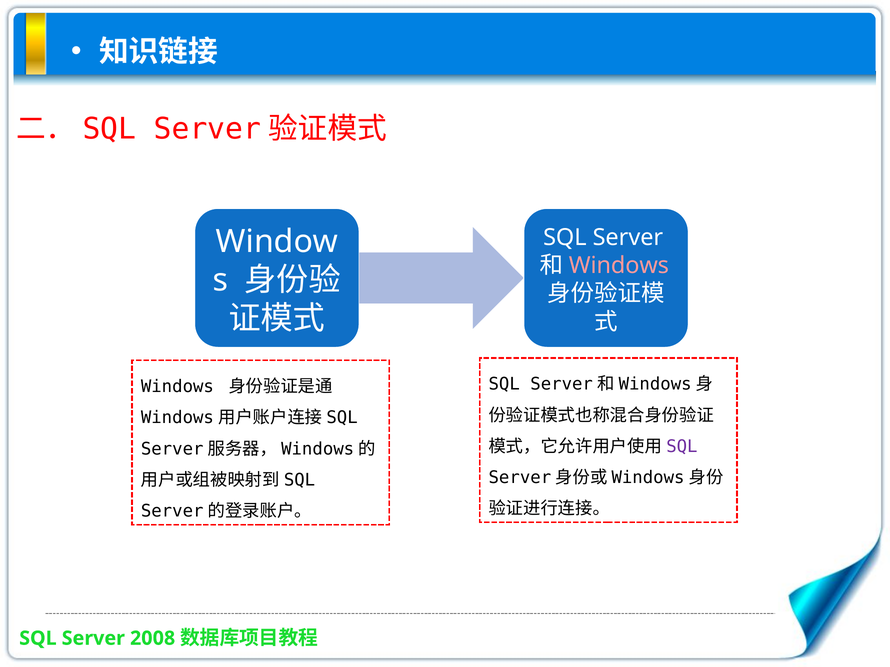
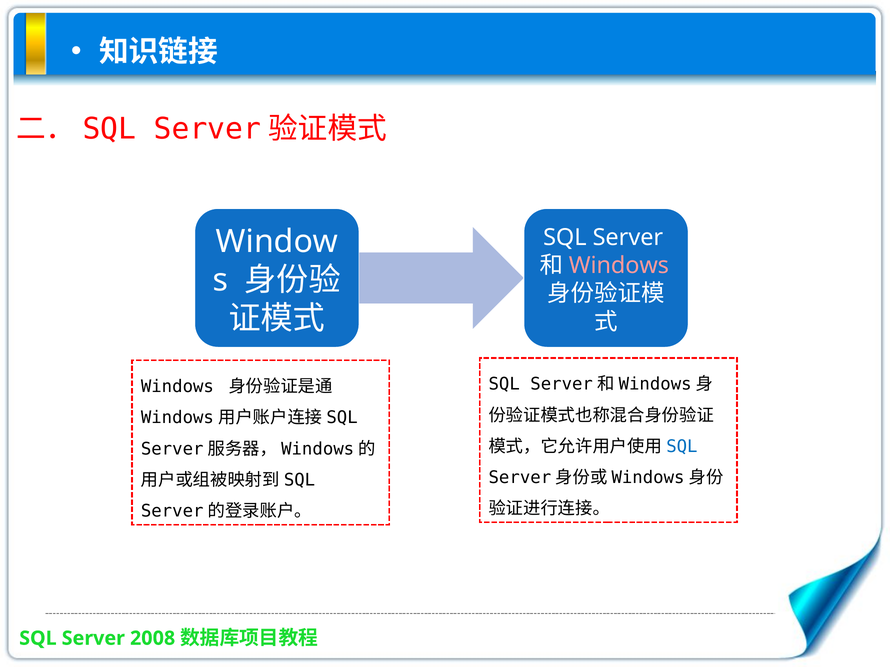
SQL at (682, 447) colour: purple -> blue
